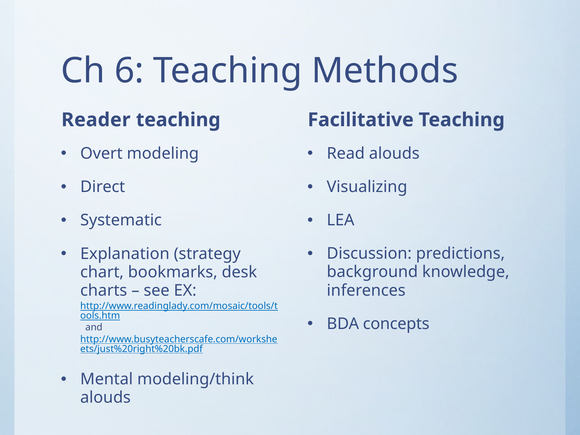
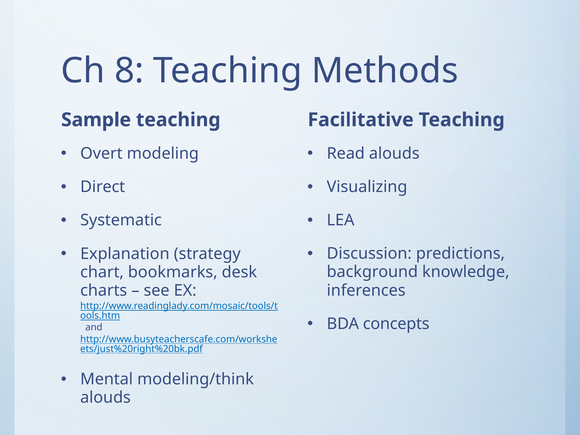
6: 6 -> 8
Reader: Reader -> Sample
